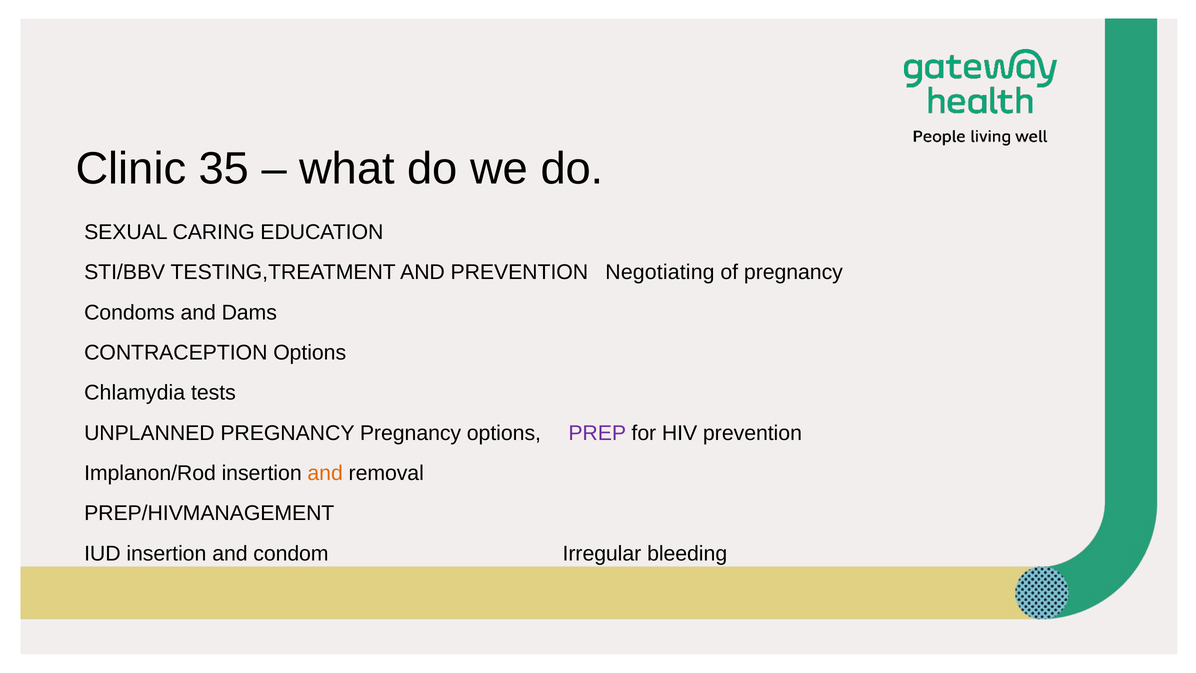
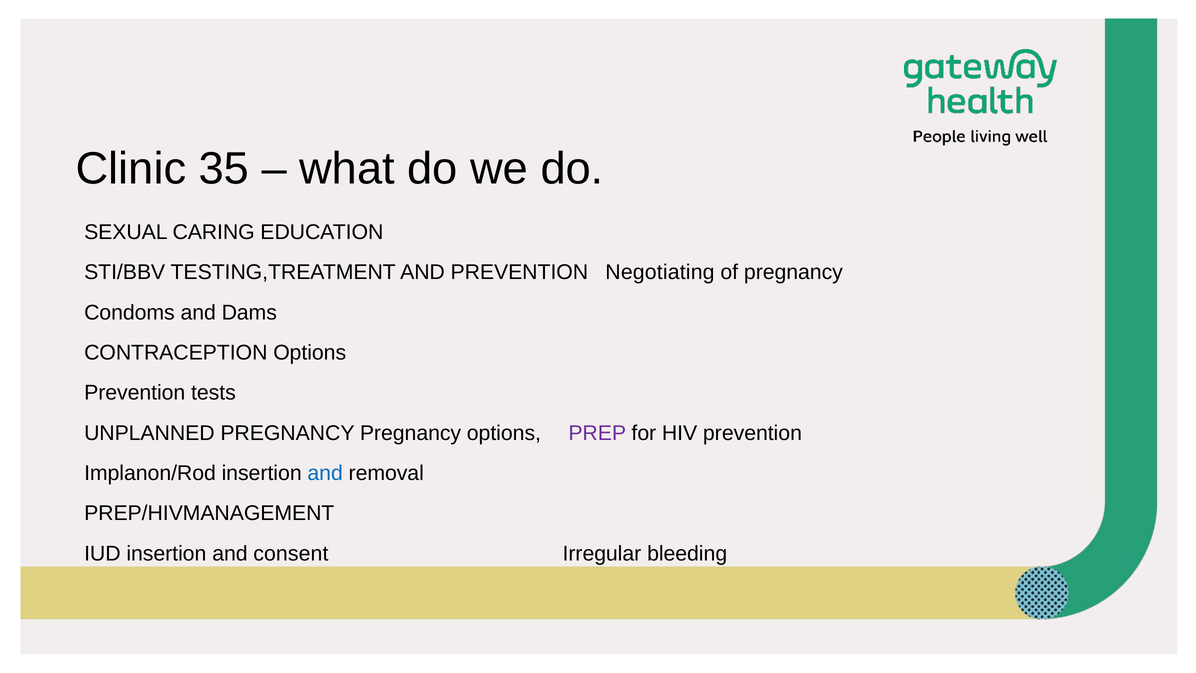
Chlamydia at (135, 393): Chlamydia -> Prevention
and at (325, 473) colour: orange -> blue
condom: condom -> consent
